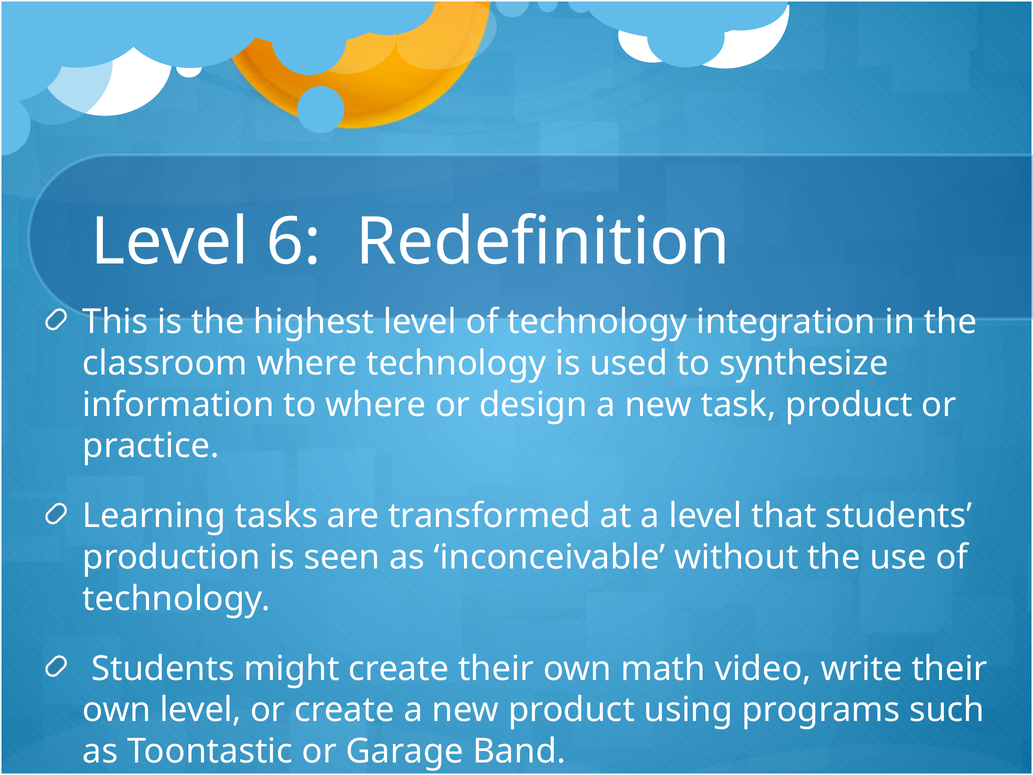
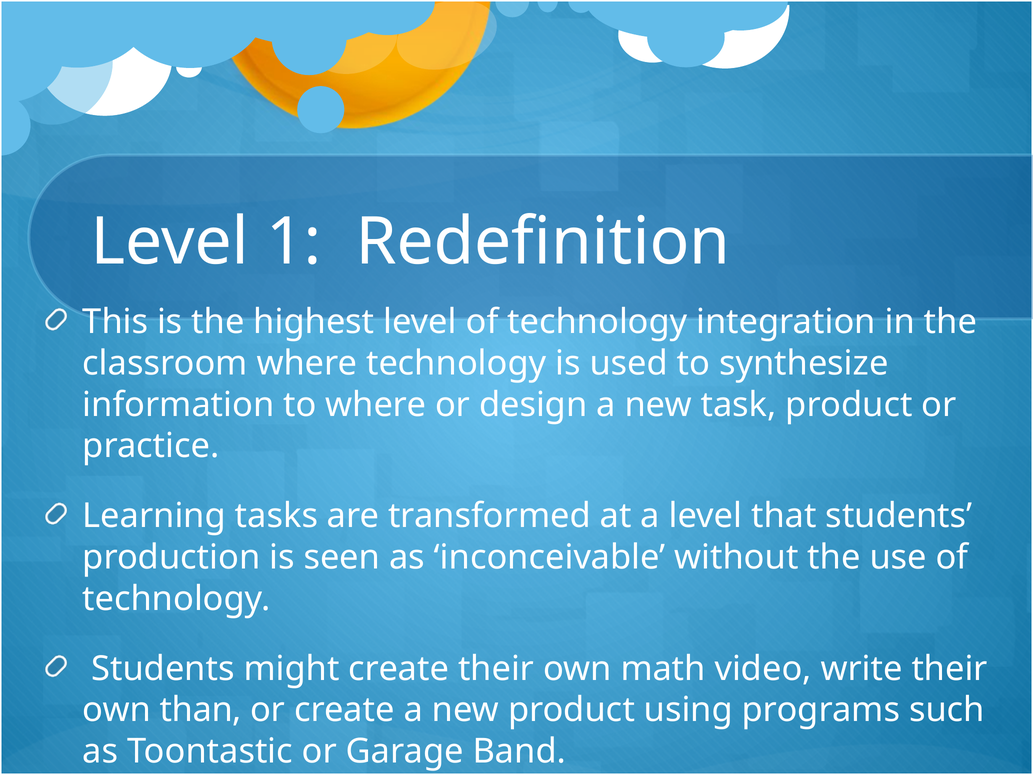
6: 6 -> 1
own level: level -> than
